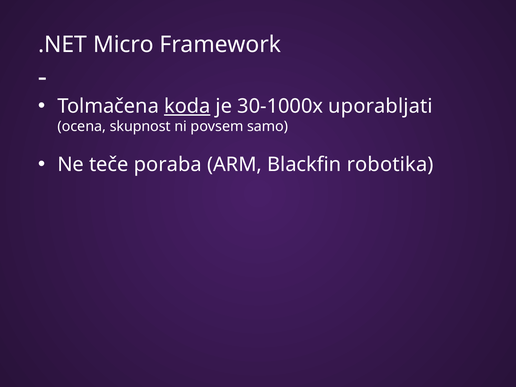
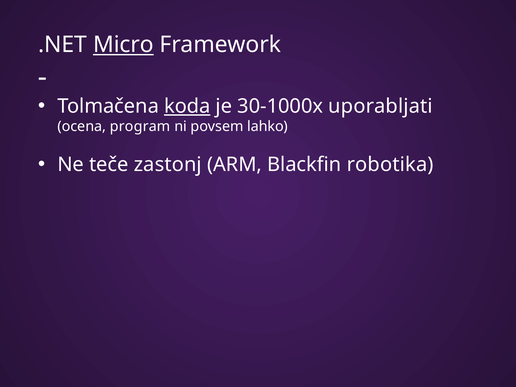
Micro underline: none -> present
skupnost: skupnost -> program
samo: samo -> lahko
poraba: poraba -> zastonj
